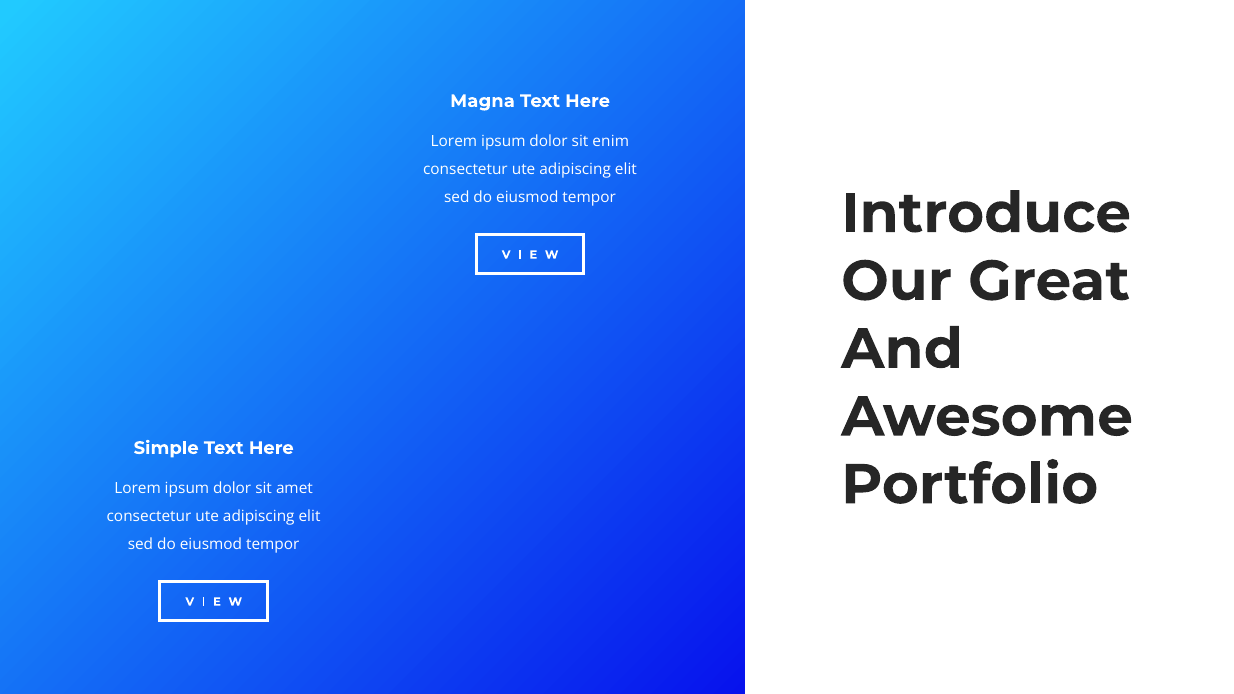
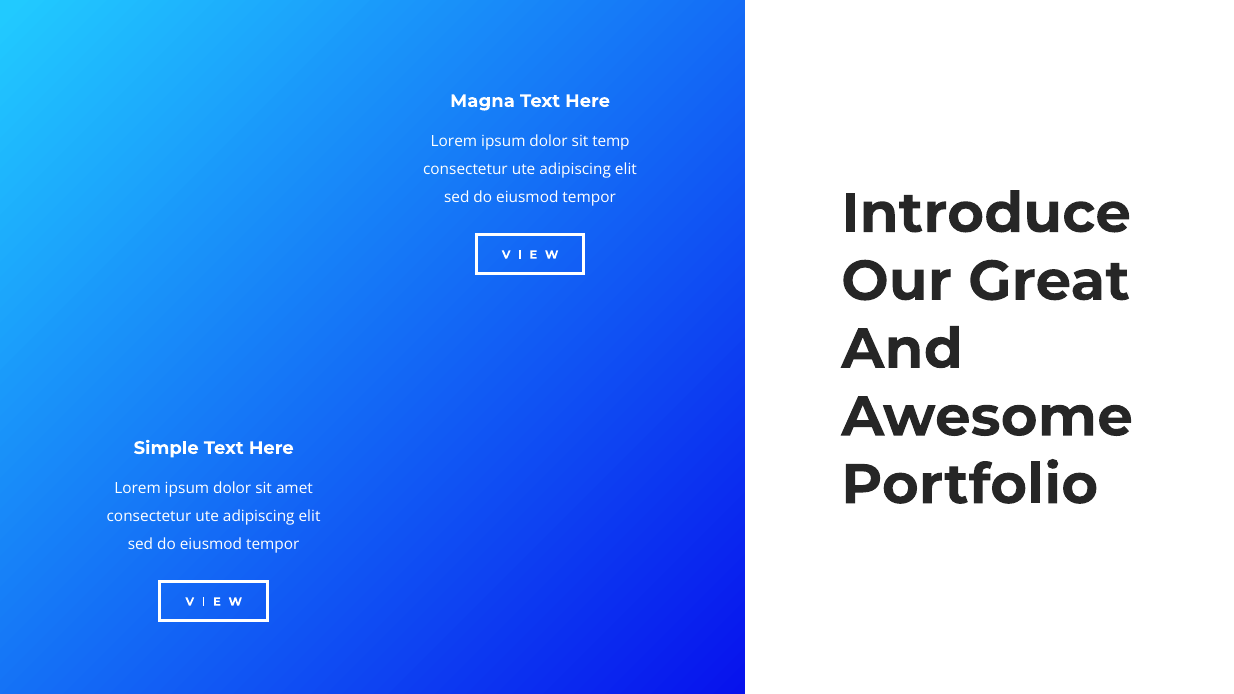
enim: enim -> temp
